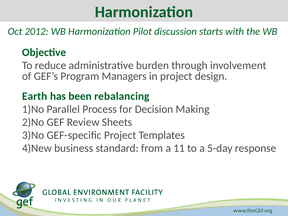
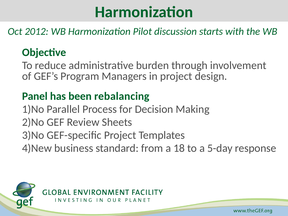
Earth: Earth -> Panel
11: 11 -> 18
